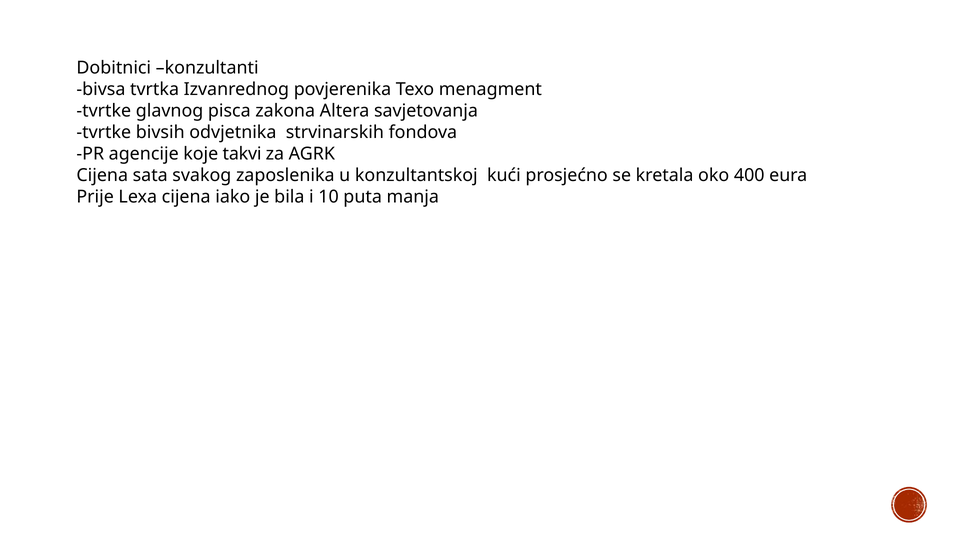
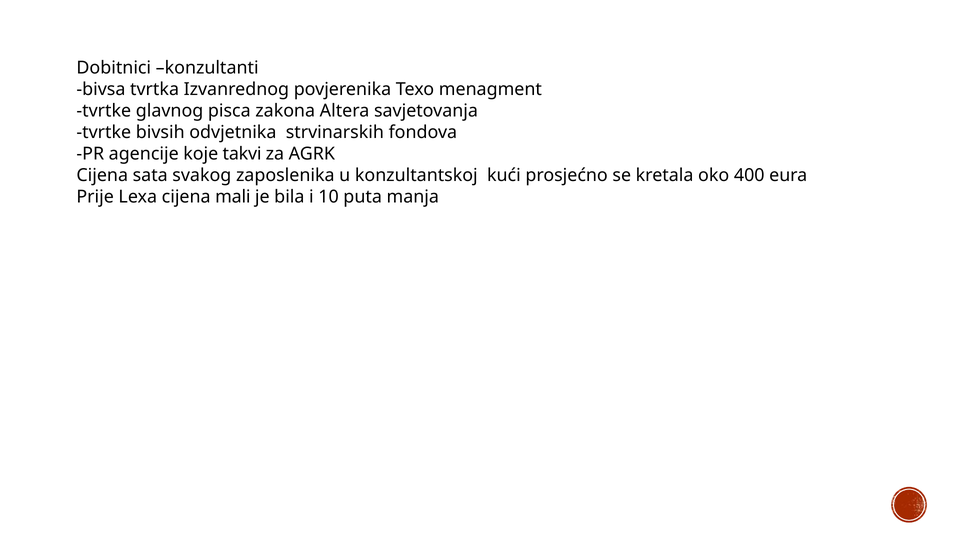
iako: iako -> mali
